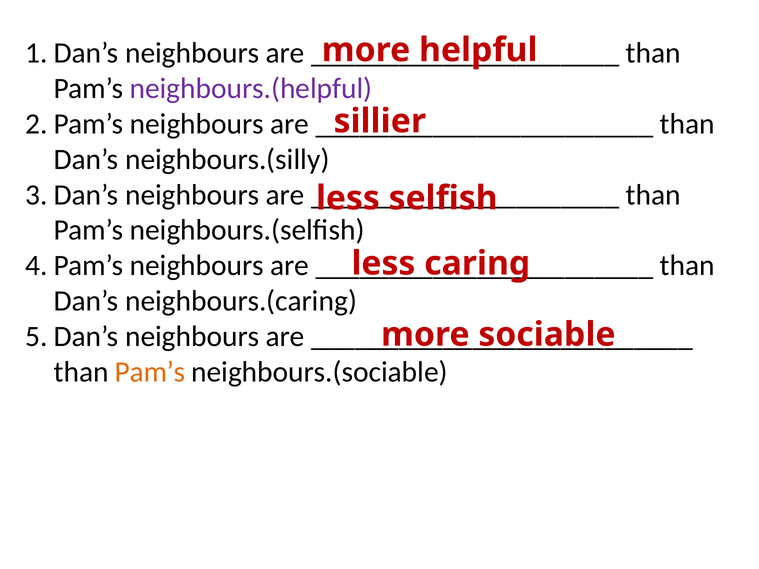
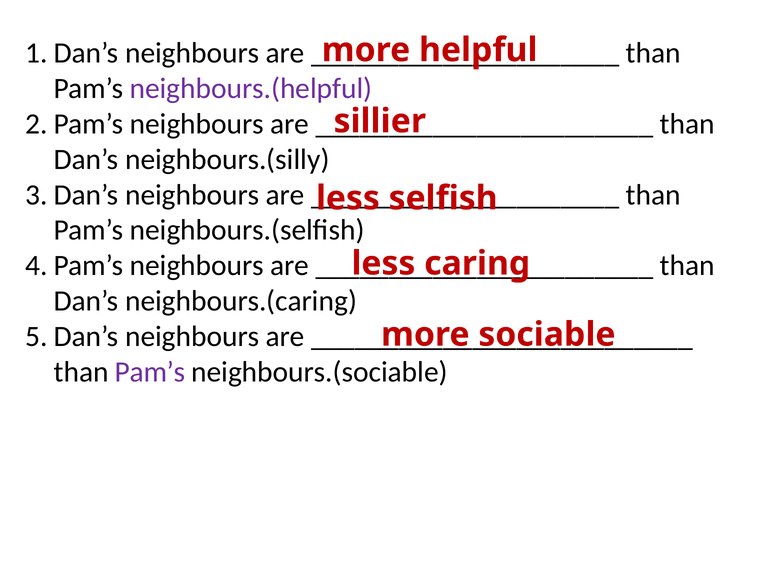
Pam’s at (150, 372) colour: orange -> purple
